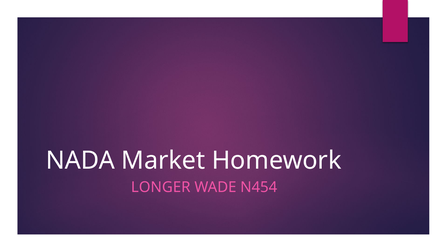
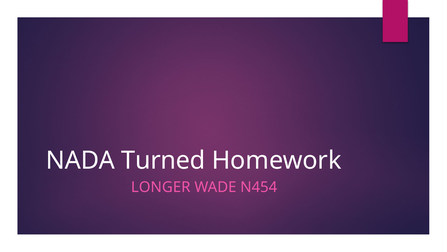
Market: Market -> Turned
